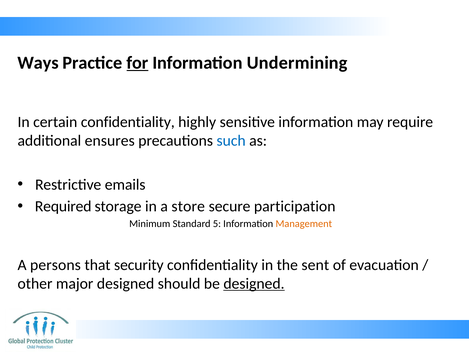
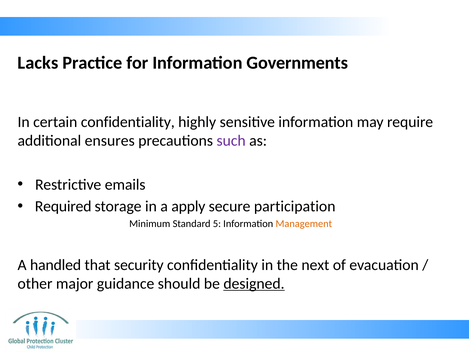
Ways: Ways -> Lacks
for underline: present -> none
Undermining: Undermining -> Governments
such colour: blue -> purple
store: store -> apply
persons: persons -> handled
sent: sent -> next
major designed: designed -> guidance
